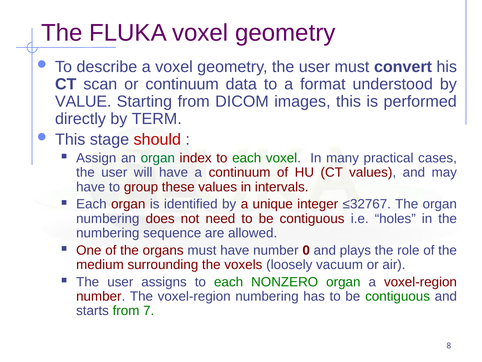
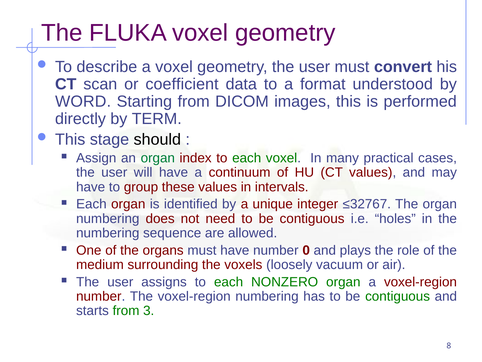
or continuum: continuum -> coefficient
VALUE: VALUE -> WORD
should colour: red -> black
7: 7 -> 3
